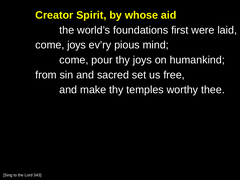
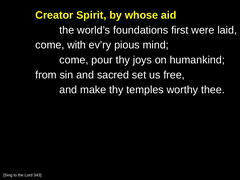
come joys: joys -> with
